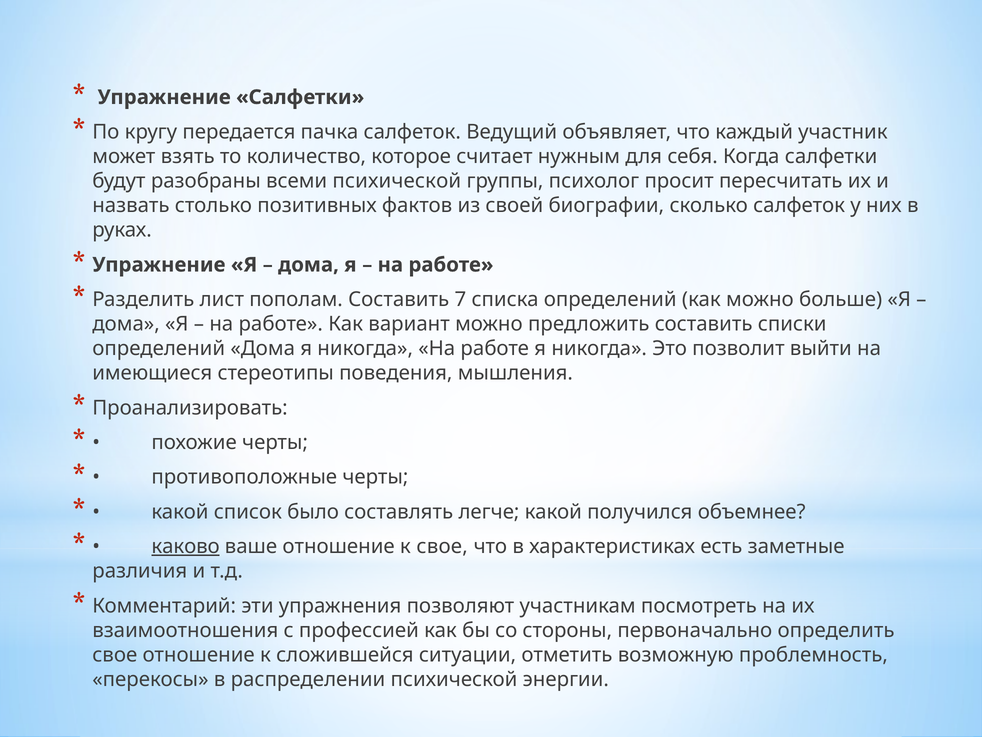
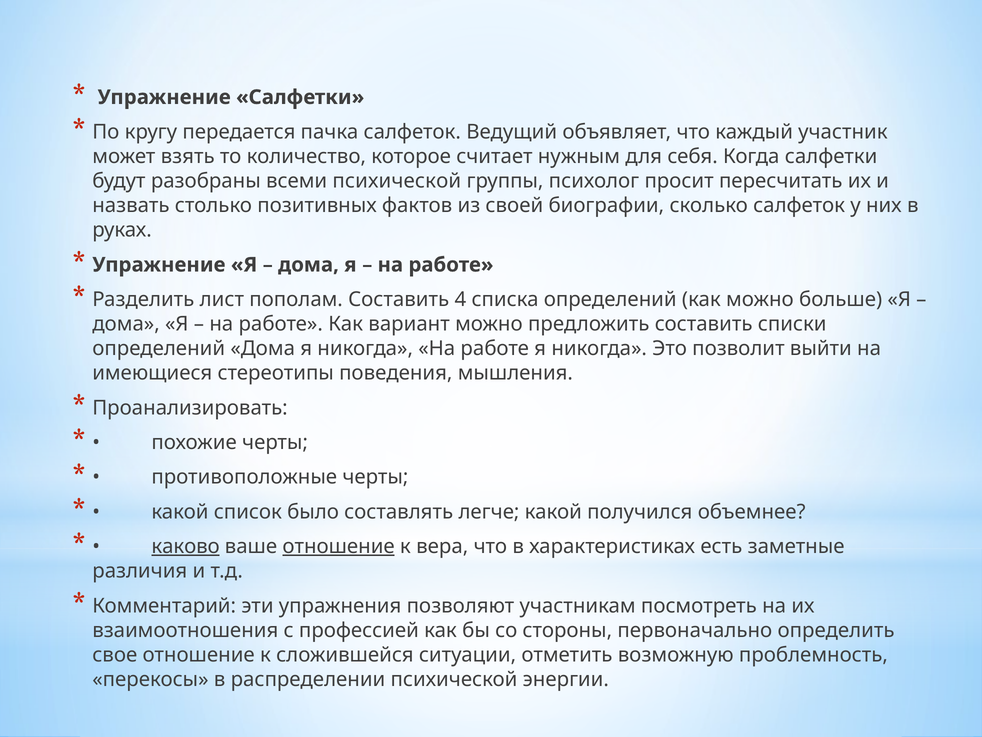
7: 7 -> 4
отношение at (339, 546) underline: none -> present
к свое: свое -> вера
